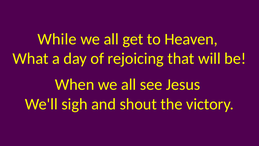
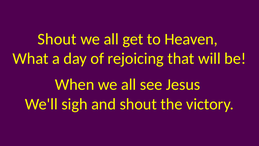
While at (57, 39): While -> Shout
